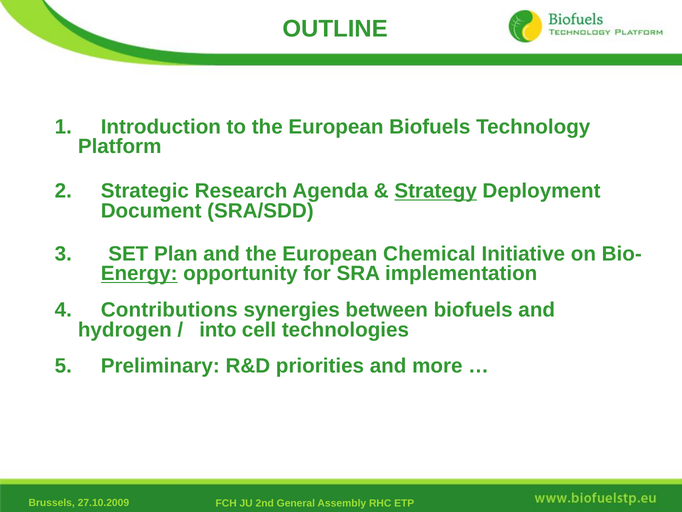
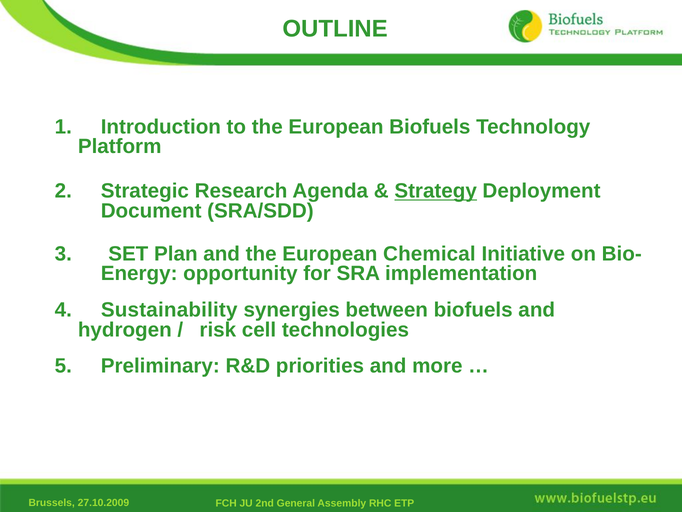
Energy underline: present -> none
Contributions: Contributions -> Sustainability
into: into -> risk
